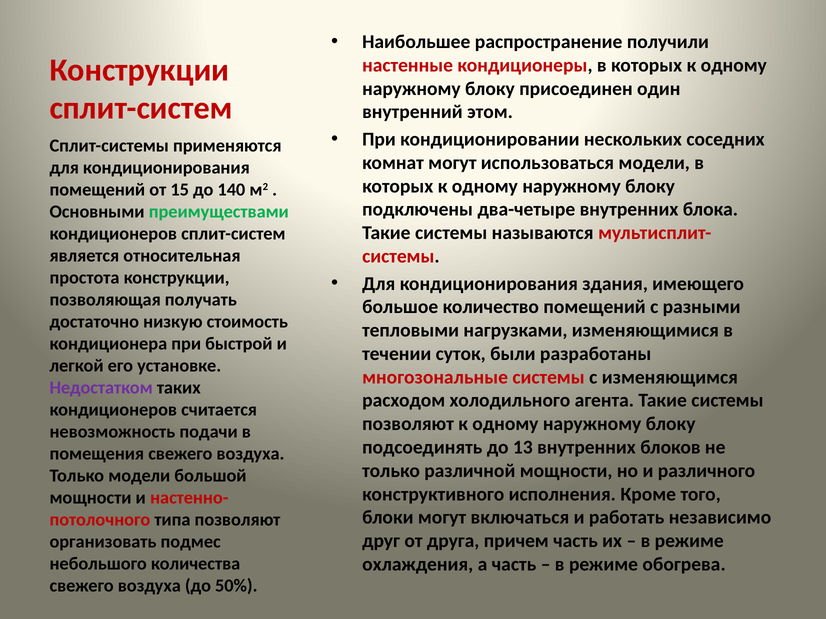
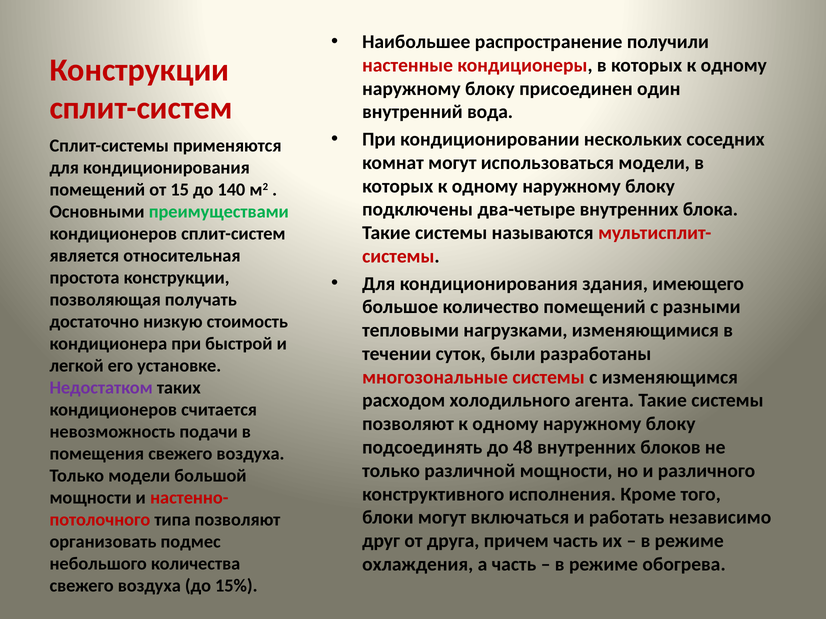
этом: этом -> вода
13: 13 -> 48
50%: 50% -> 15%
